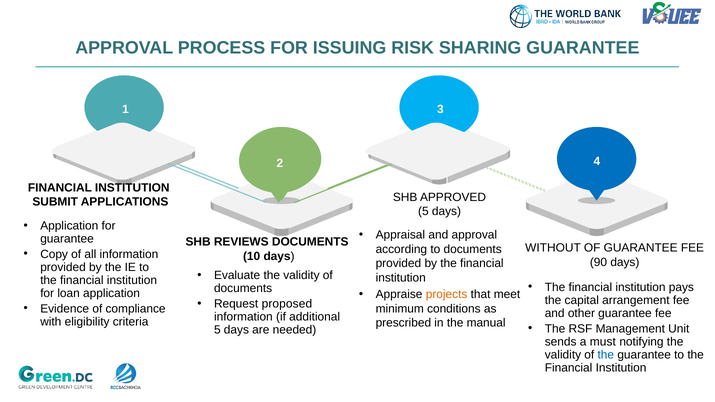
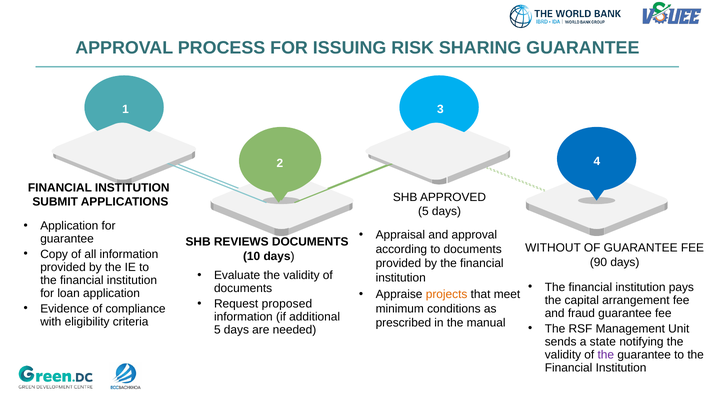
other: other -> fraud
must: must -> state
the at (606, 355) colour: blue -> purple
